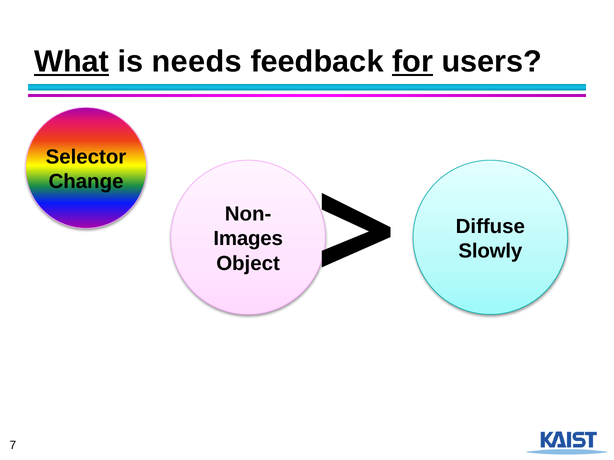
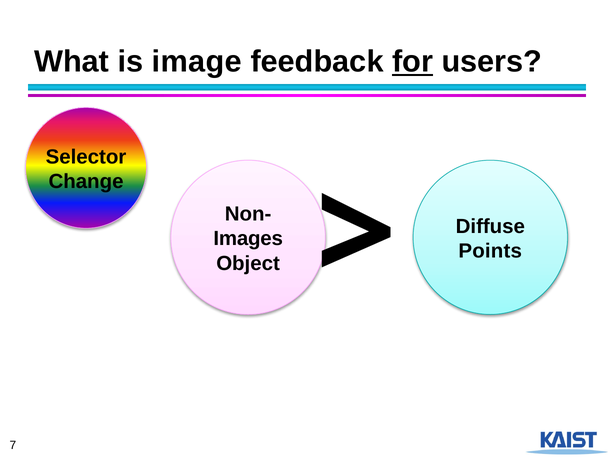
What underline: present -> none
needs: needs -> image
Slowly: Slowly -> Points
